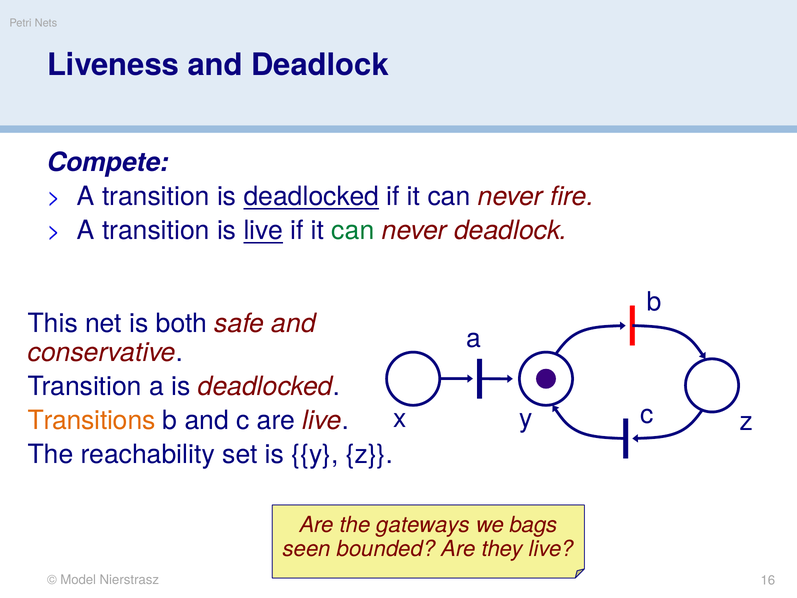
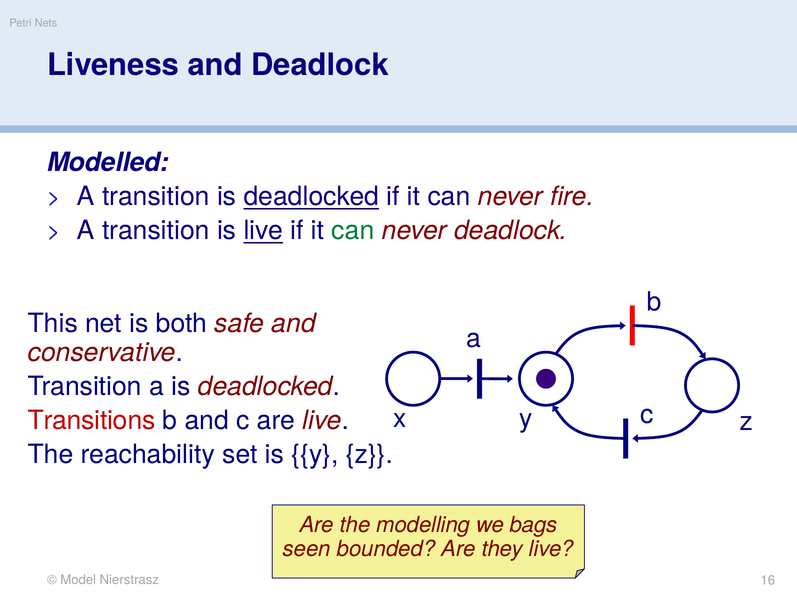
Compete: Compete -> Modelled
Transitions colour: orange -> red
gateways: gateways -> modelling
